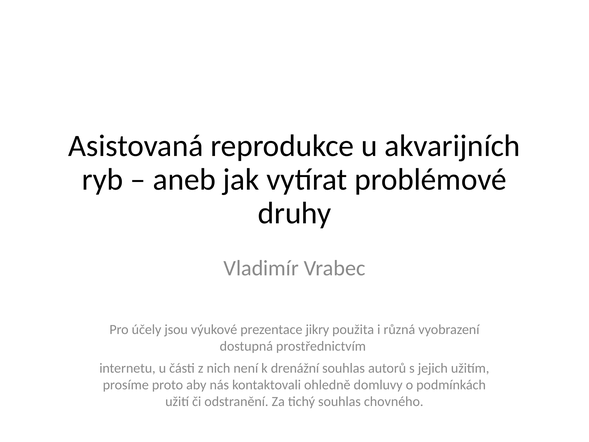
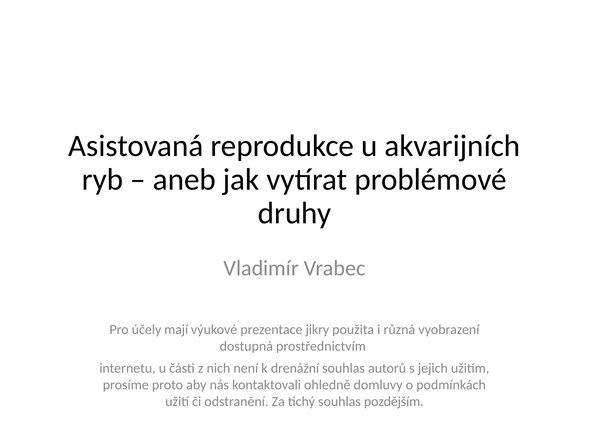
jsou: jsou -> mají
chovného: chovného -> pozdějším
